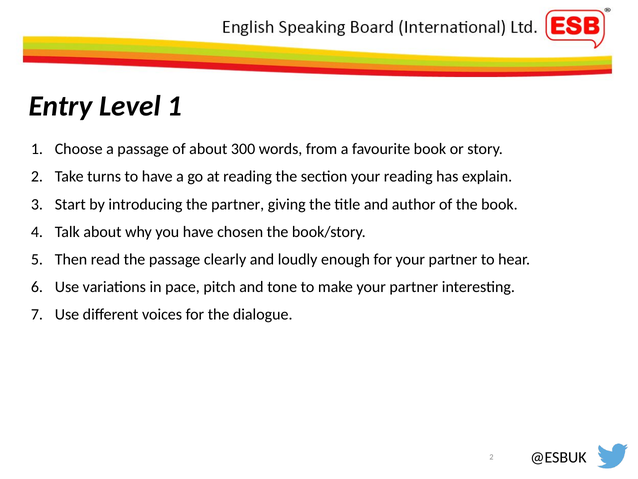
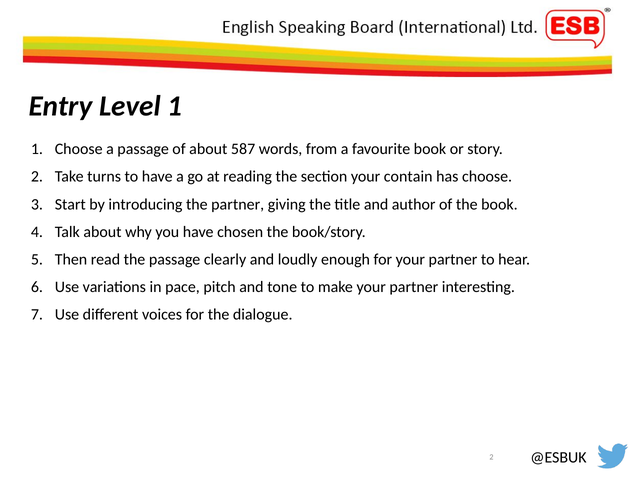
300: 300 -> 587
your reading: reading -> contain
has explain: explain -> choose
